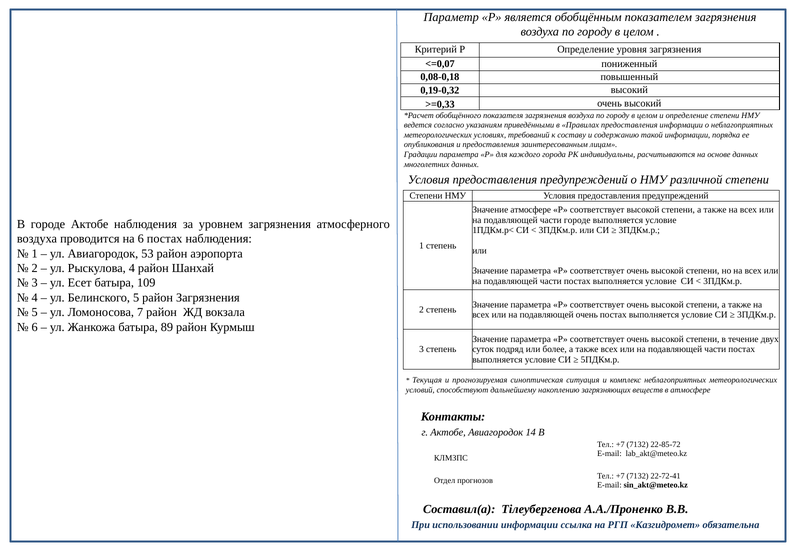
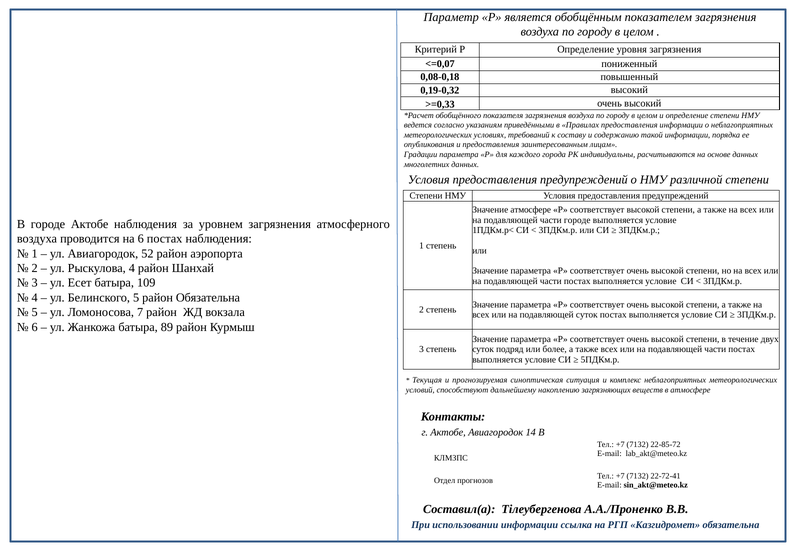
53: 53 -> 52
район Загрязнения: Загрязнения -> Обязательна
подавляющей очень: очень -> суток
